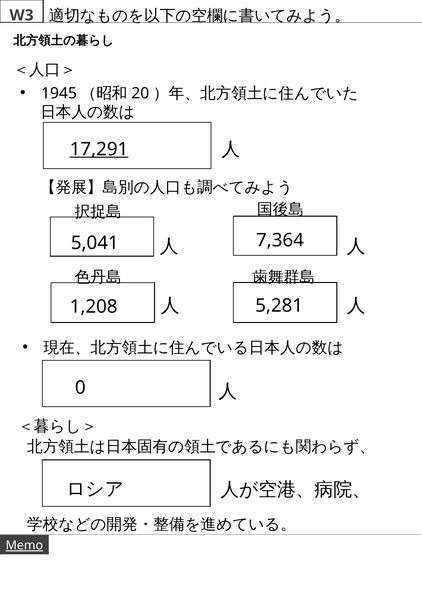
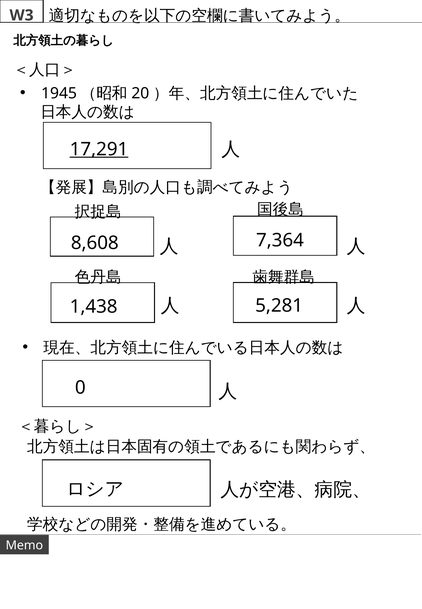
5,041: 5,041 -> 8,608
1,208: 1,208 -> 1,438
Memo underline: present -> none
